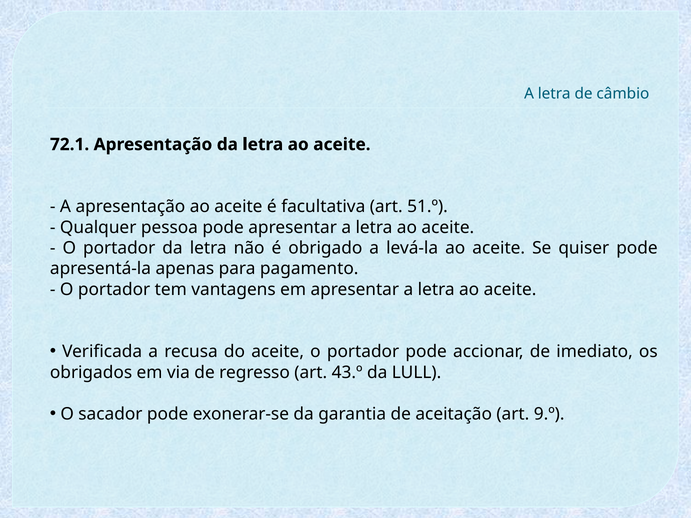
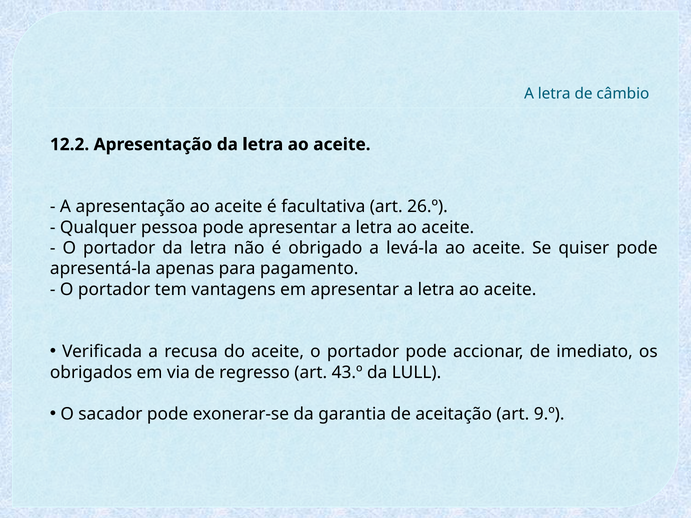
72.1: 72.1 -> 12.2
51.º: 51.º -> 26.º
